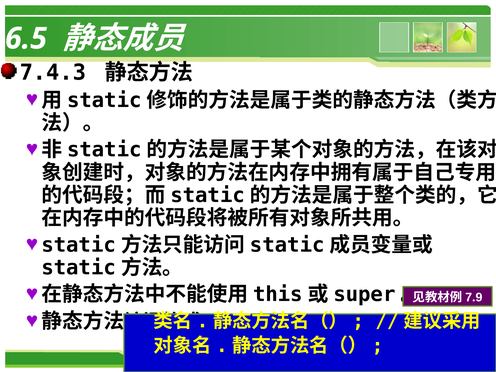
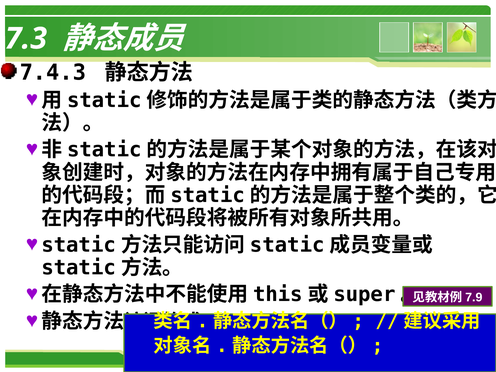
6.5: 6.5 -> 7.3
